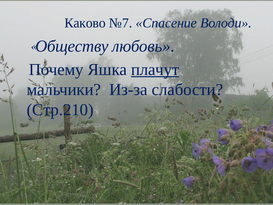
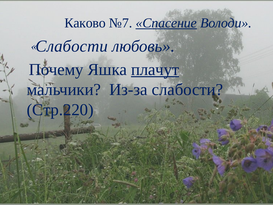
Спасение underline: none -> present
Обществу at (72, 46): Обществу -> Слабости
Стр.210: Стр.210 -> Стр.220
